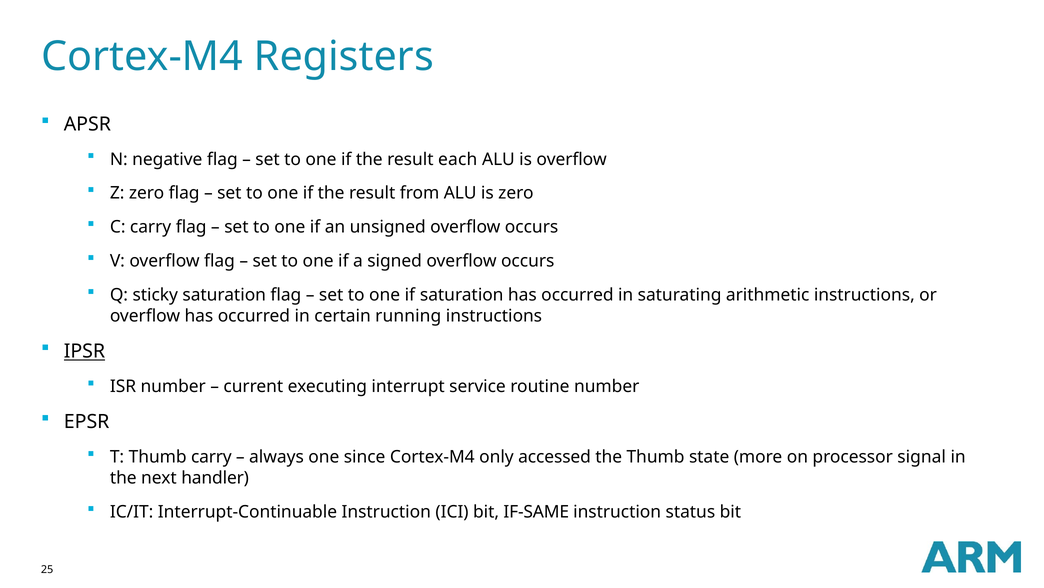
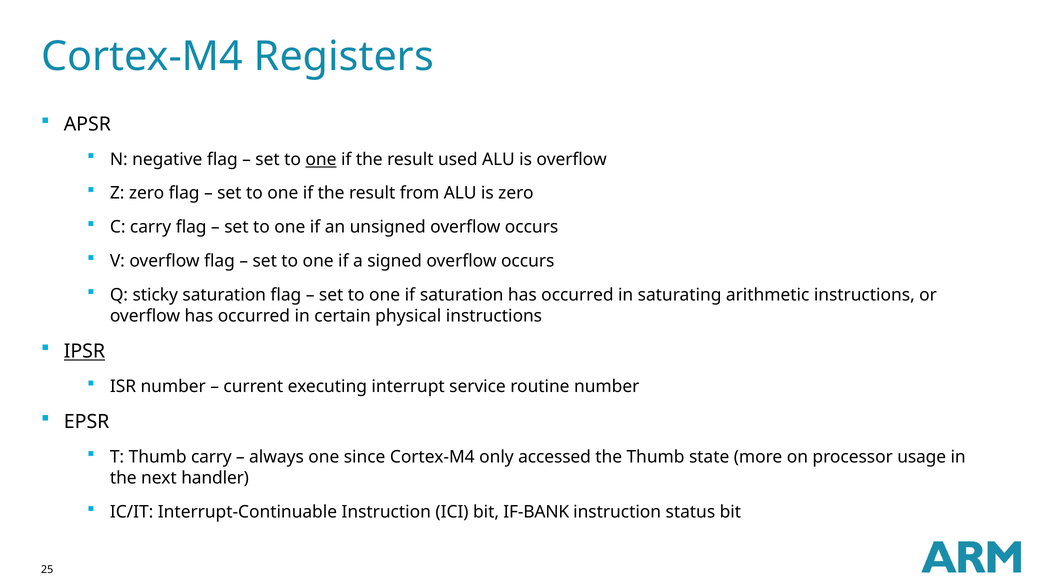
one at (321, 159) underline: none -> present
each: each -> used
running: running -> physical
signal: signal -> usage
IF-SAME: IF-SAME -> IF-BANK
